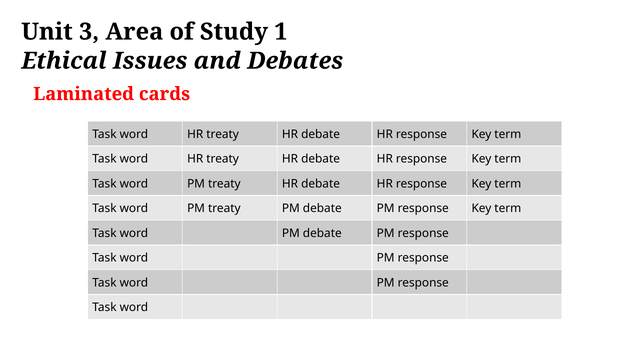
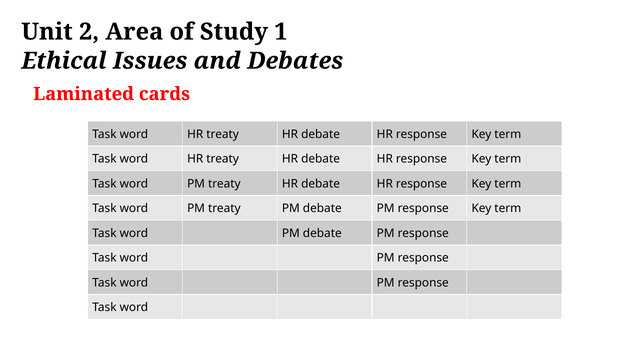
3: 3 -> 2
